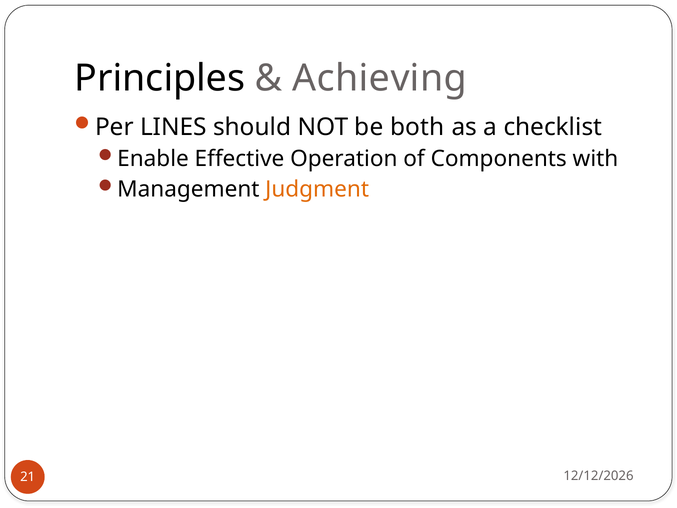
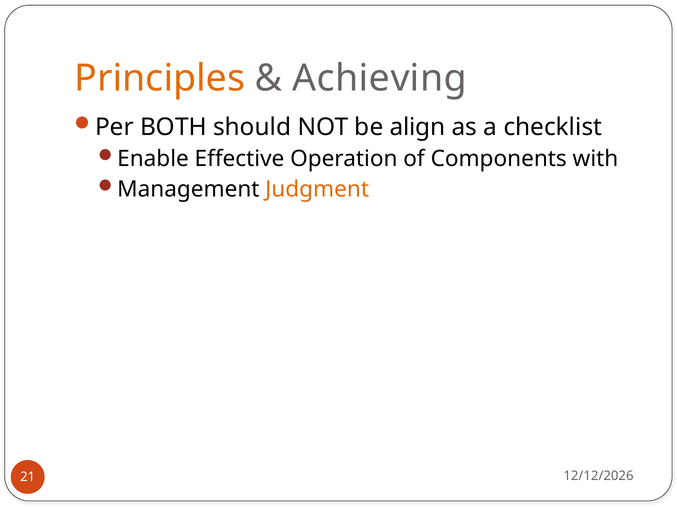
Principles colour: black -> orange
LINES: LINES -> BOTH
both: both -> align
